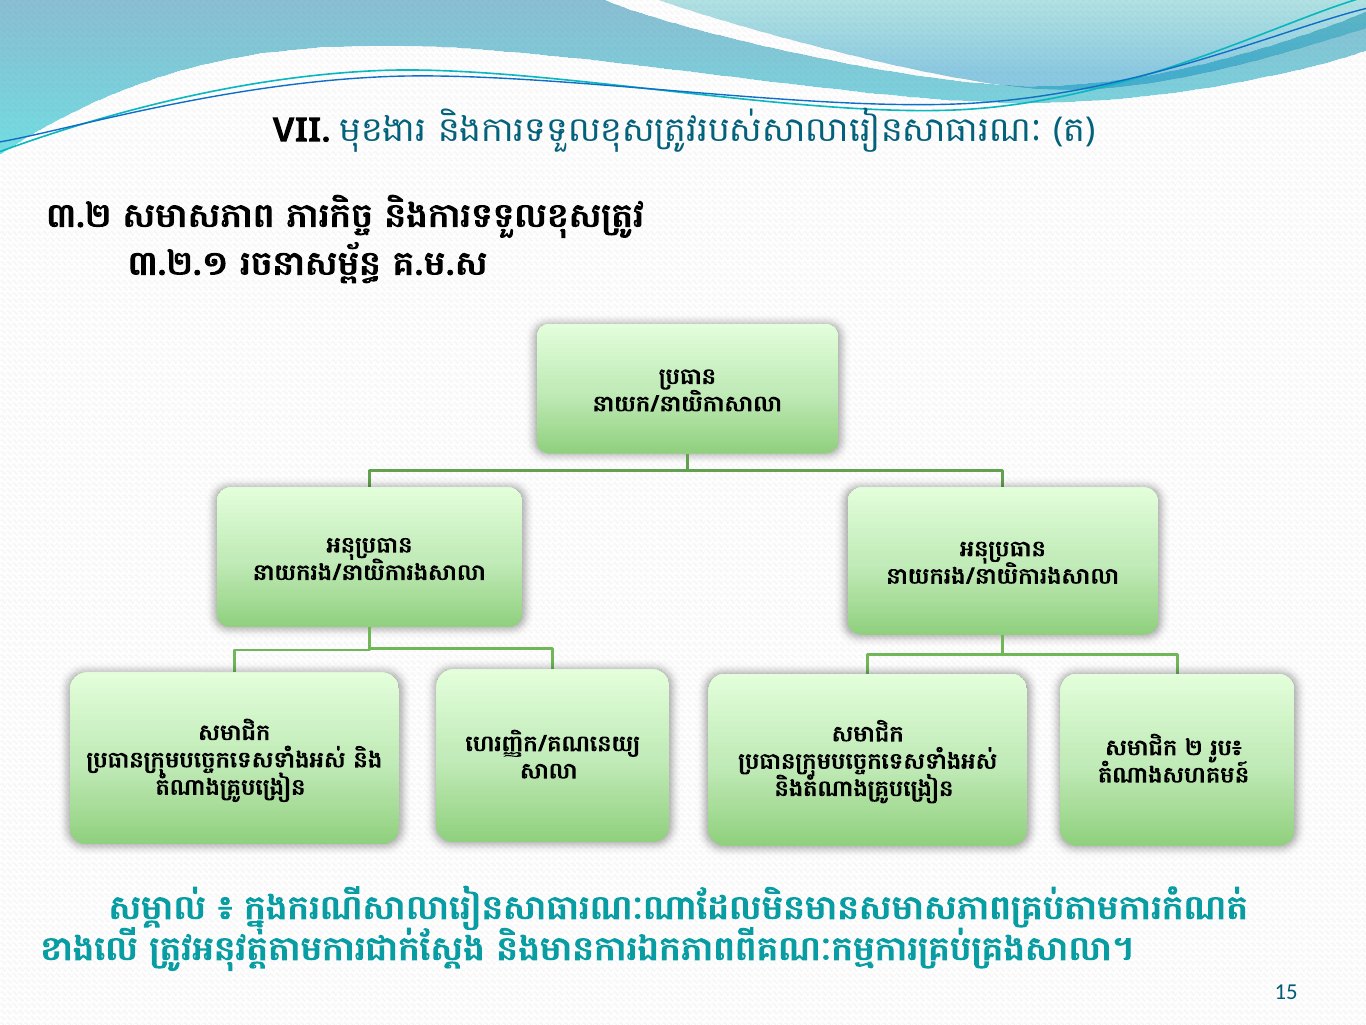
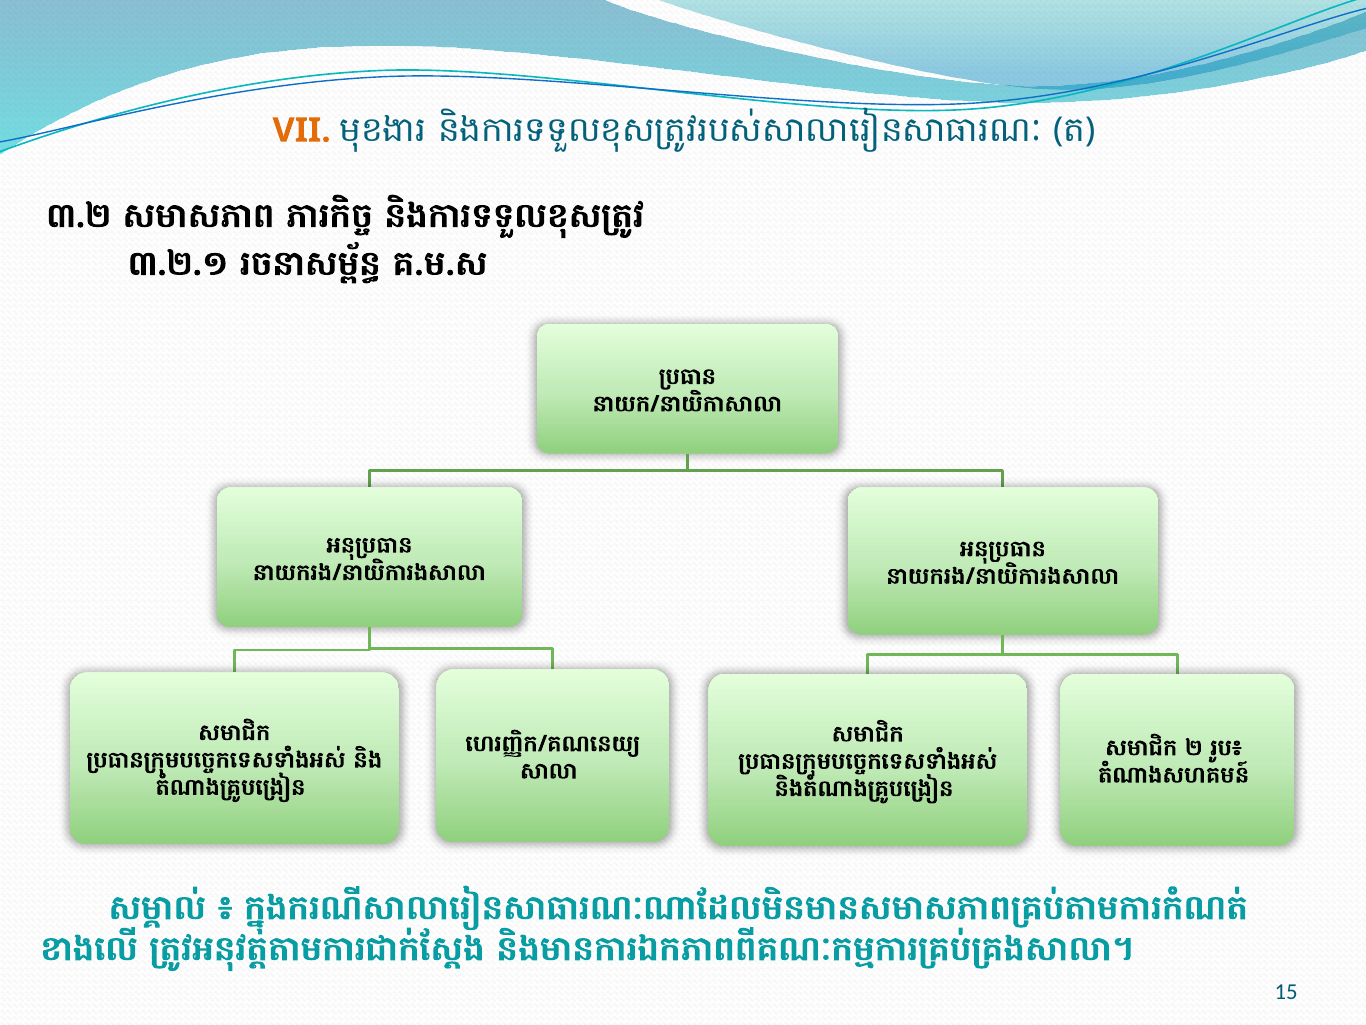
VII colour: black -> orange
